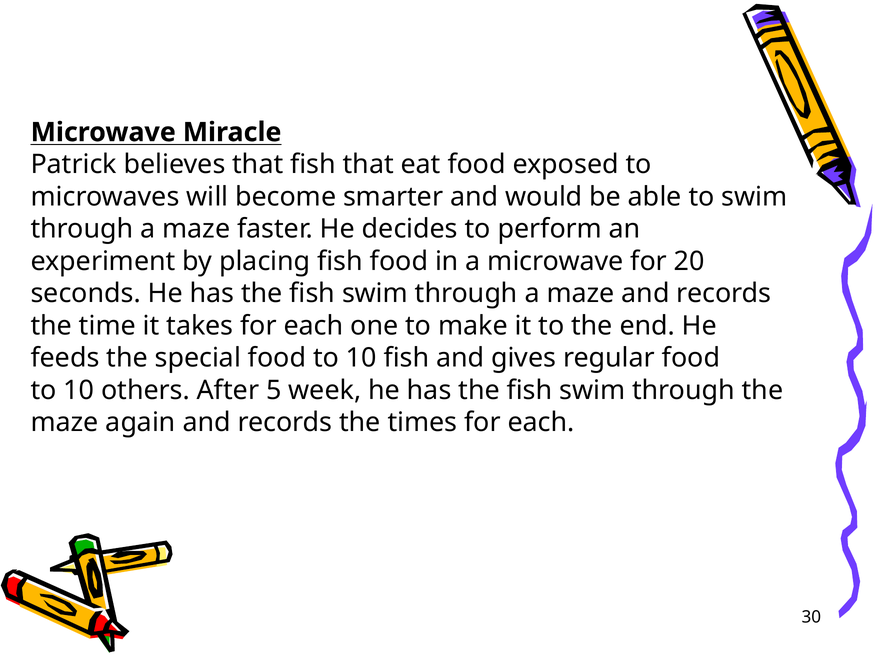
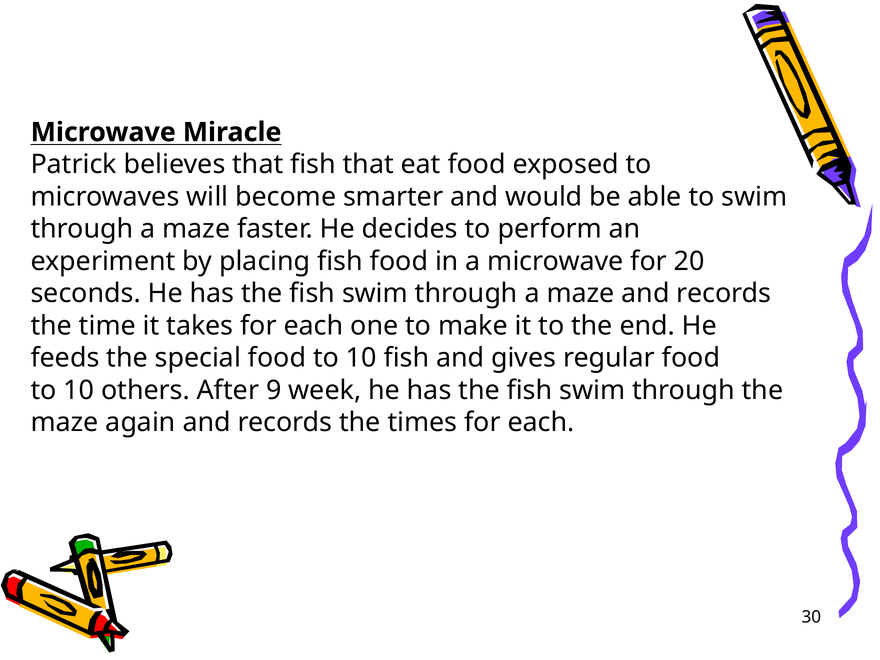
5: 5 -> 9
